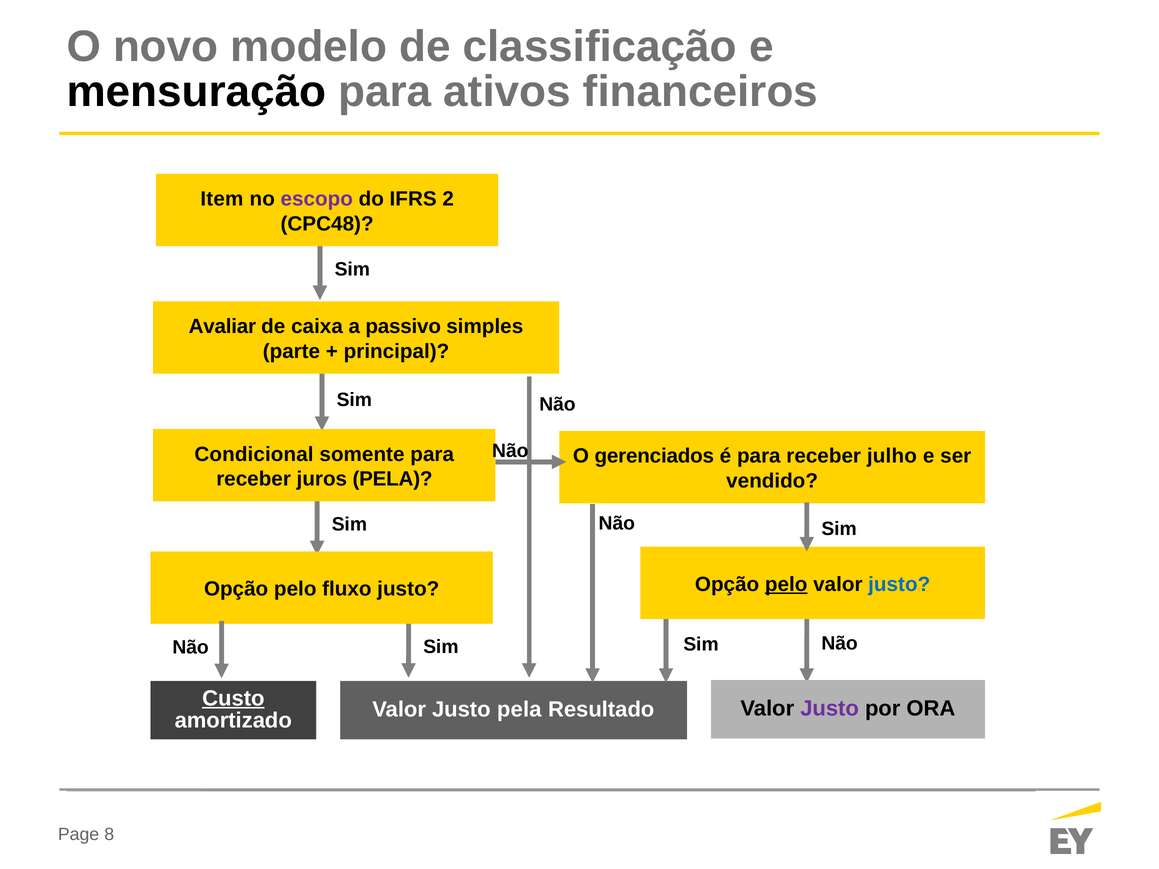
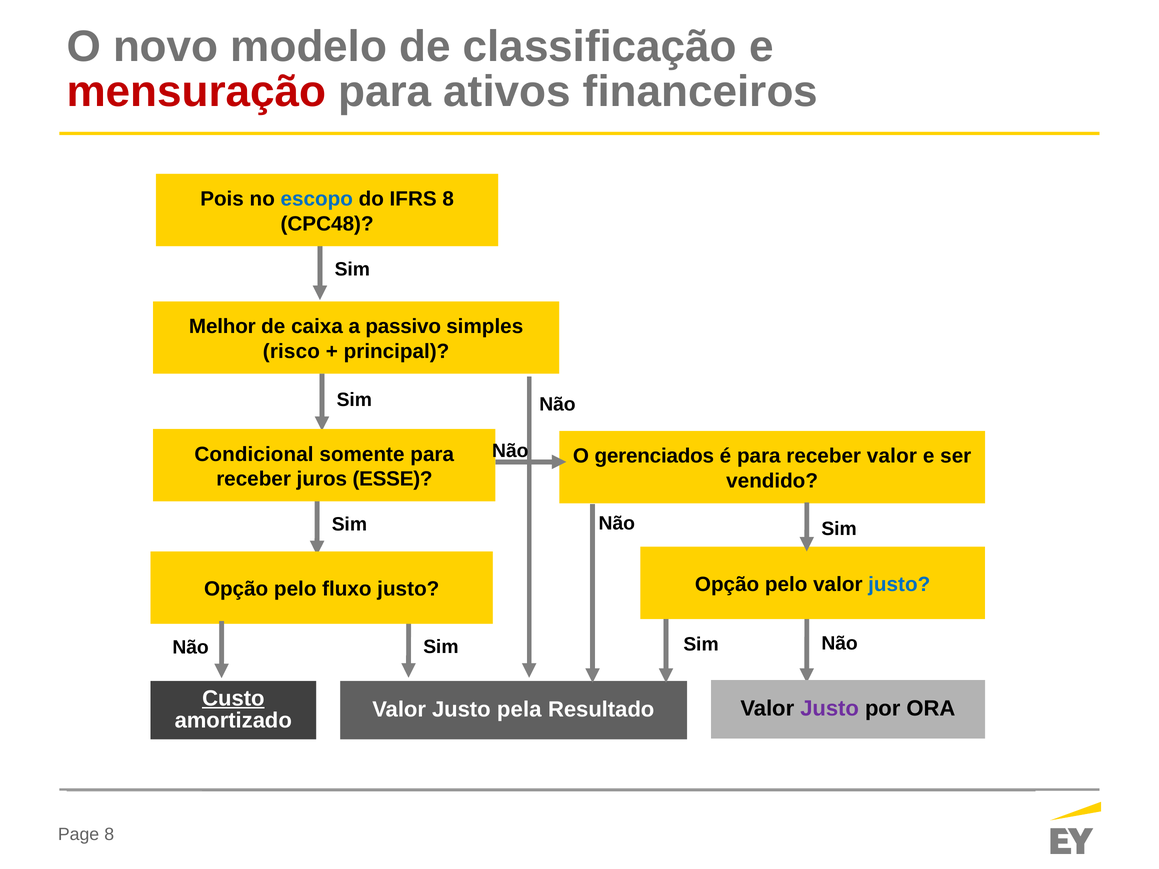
mensuração colour: black -> red
Item: Item -> Pois
escopo colour: purple -> blue
IFRS 2: 2 -> 8
Avaliar: Avaliar -> Melhor
parte: parte -> risco
receber julho: julho -> valor
juros PELA: PELA -> ESSE
pelo at (786, 585) underline: present -> none
